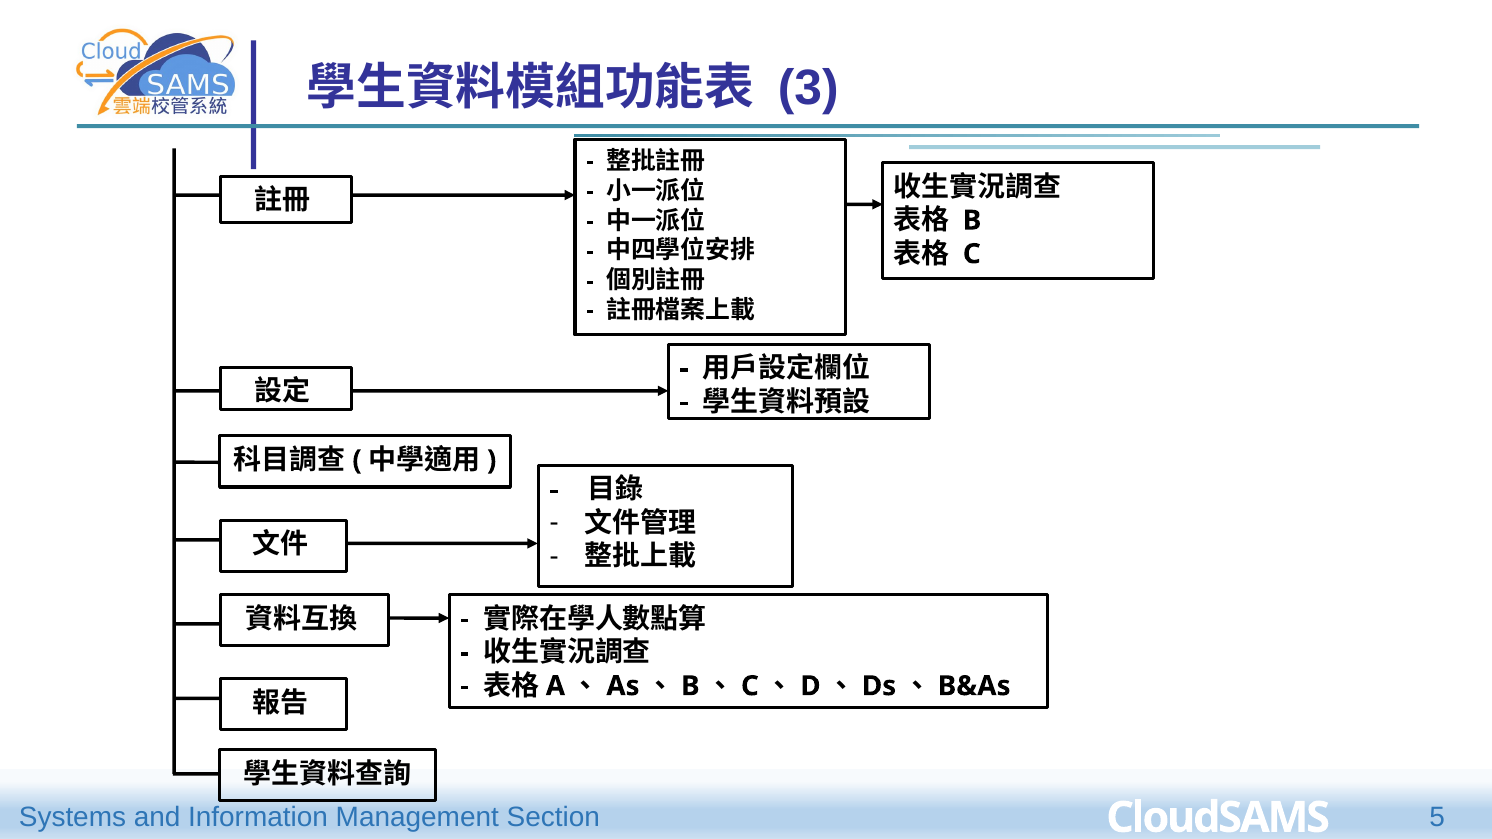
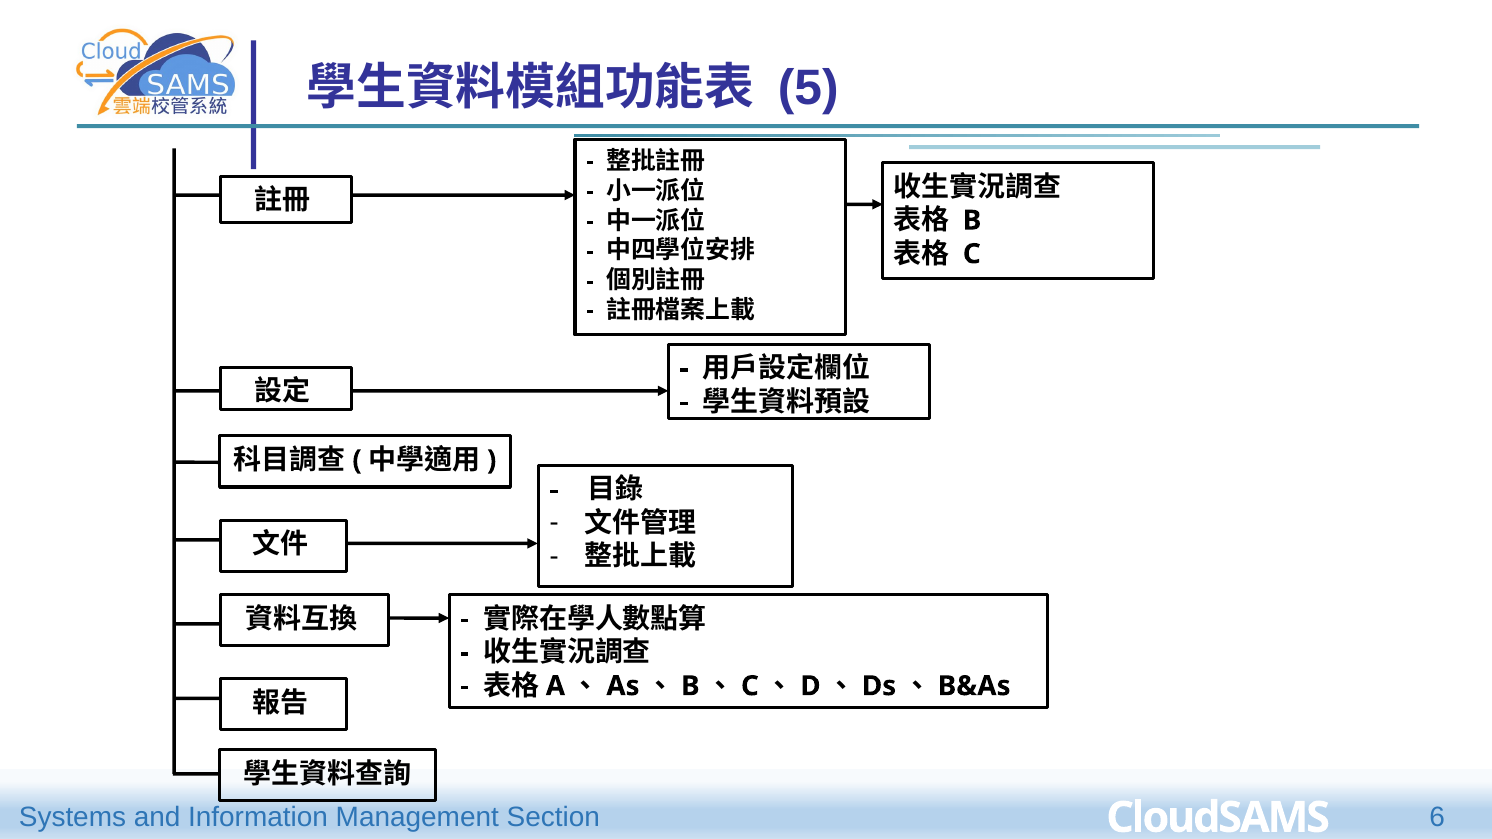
3: 3 -> 5
5: 5 -> 6
